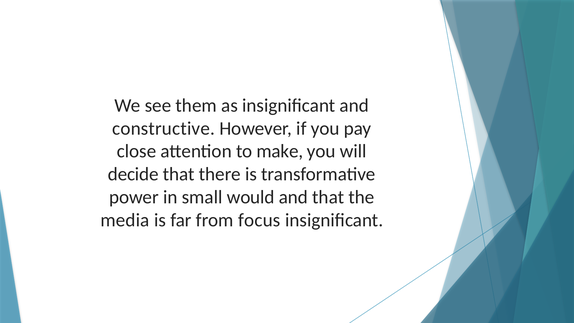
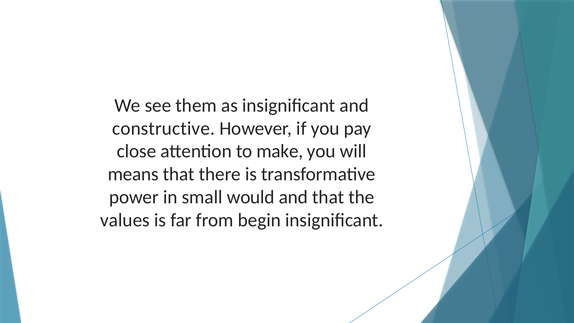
decide: decide -> means
media: media -> values
focus: focus -> begin
